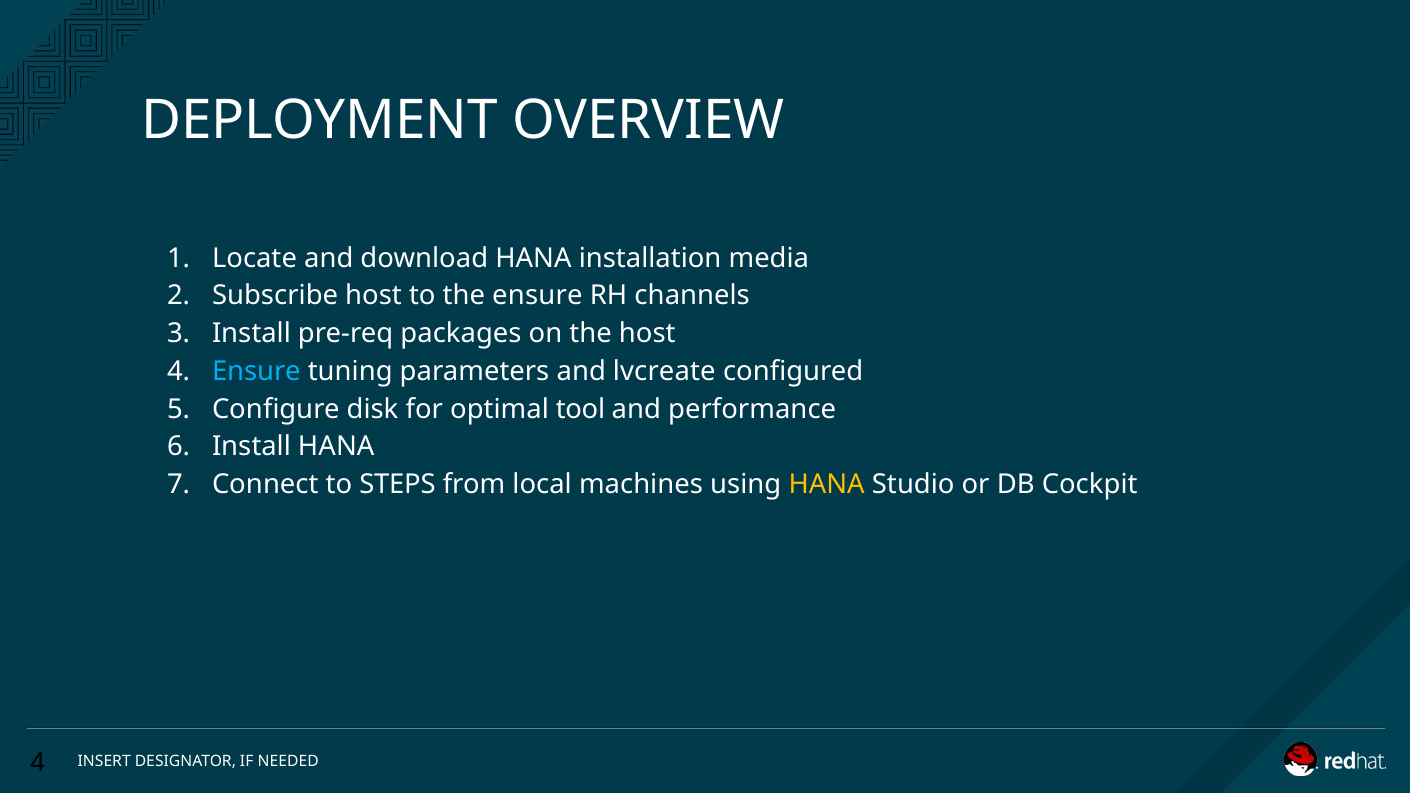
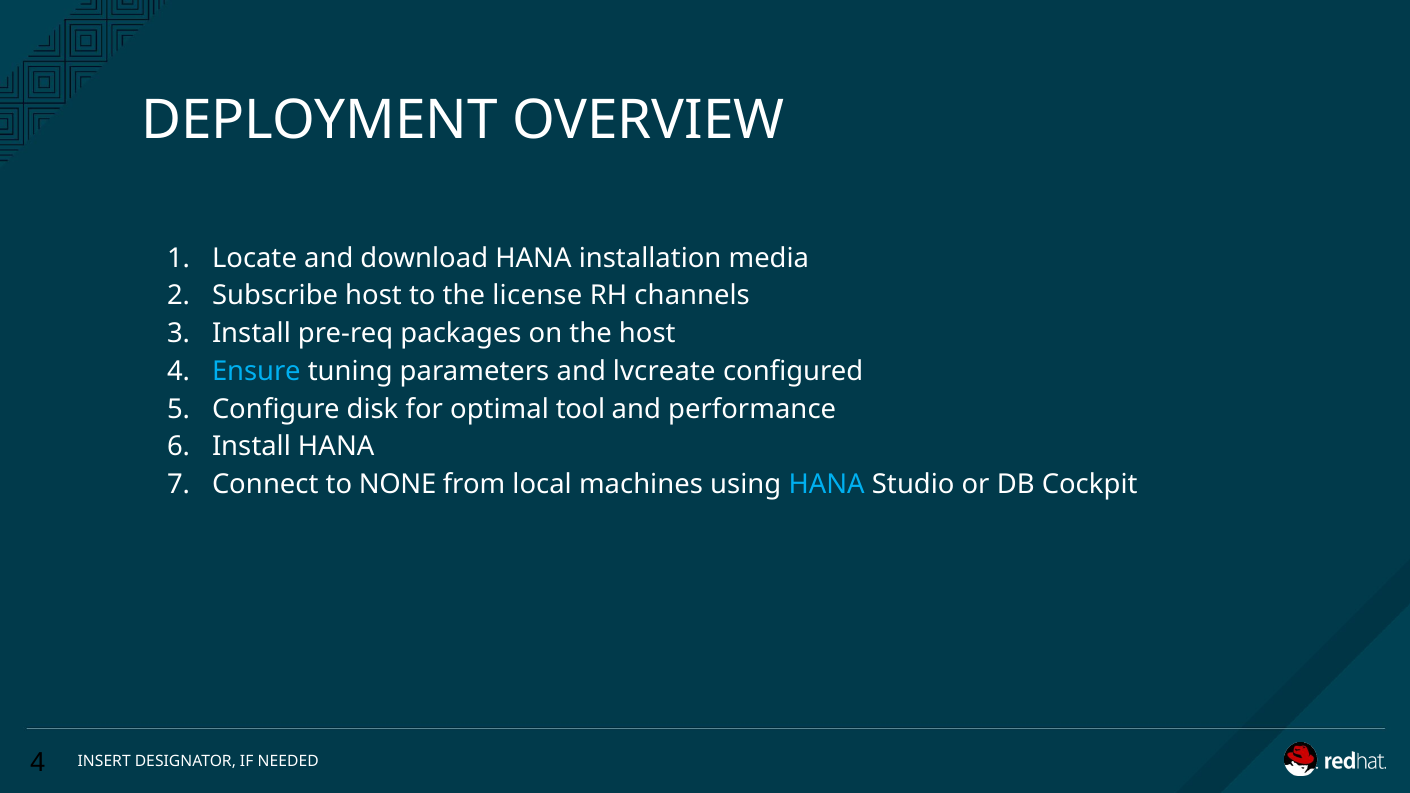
the ensure: ensure -> license
STEPS: STEPS -> NONE
HANA at (827, 485) colour: yellow -> light blue
